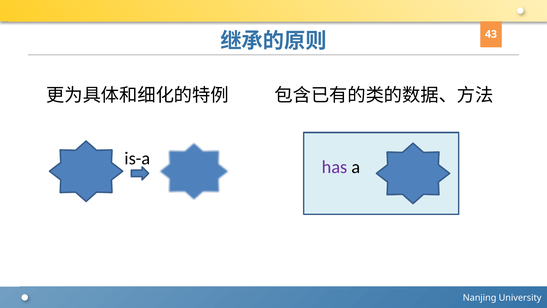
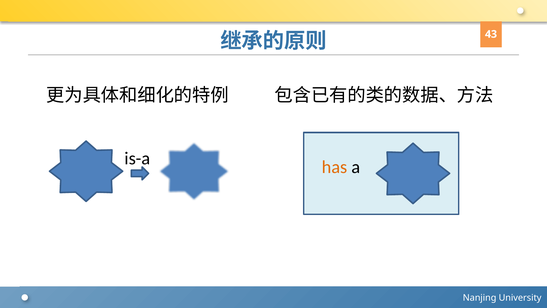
has colour: purple -> orange
